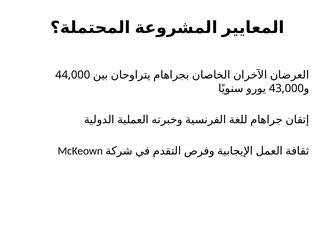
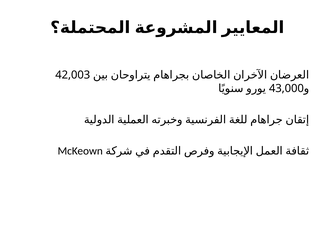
44,000: 44,000 -> 42,003
